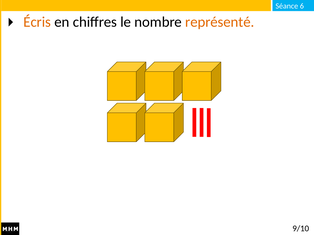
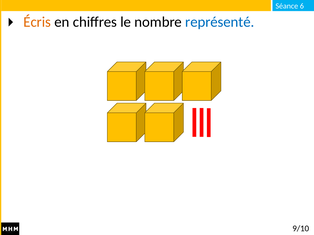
représenté colour: orange -> blue
